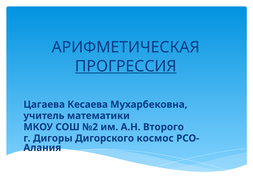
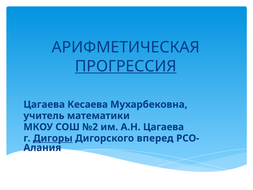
А.Н Второго: Второго -> Цагаева
Дигоры underline: none -> present
космос: космос -> вперед
